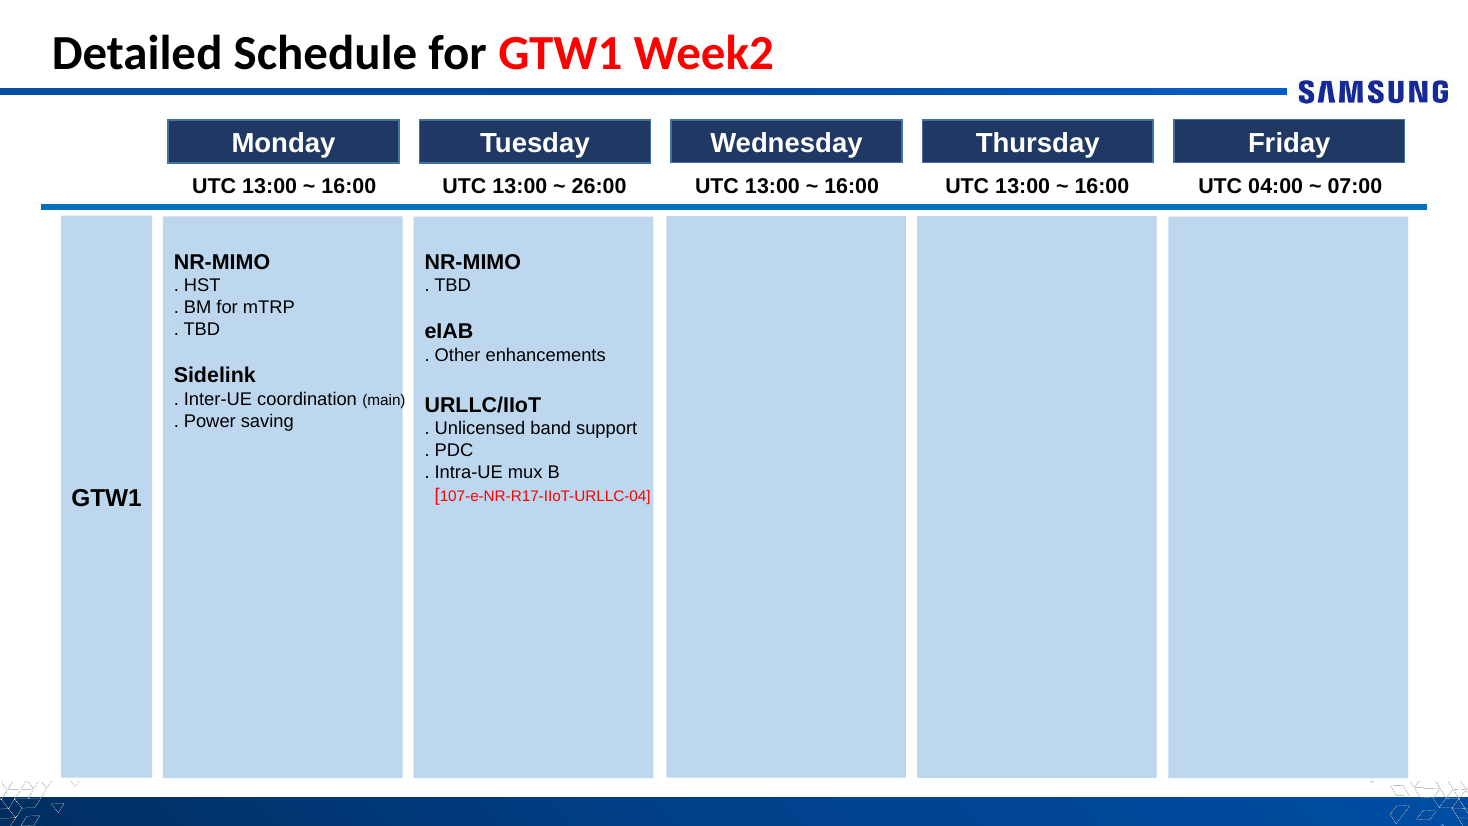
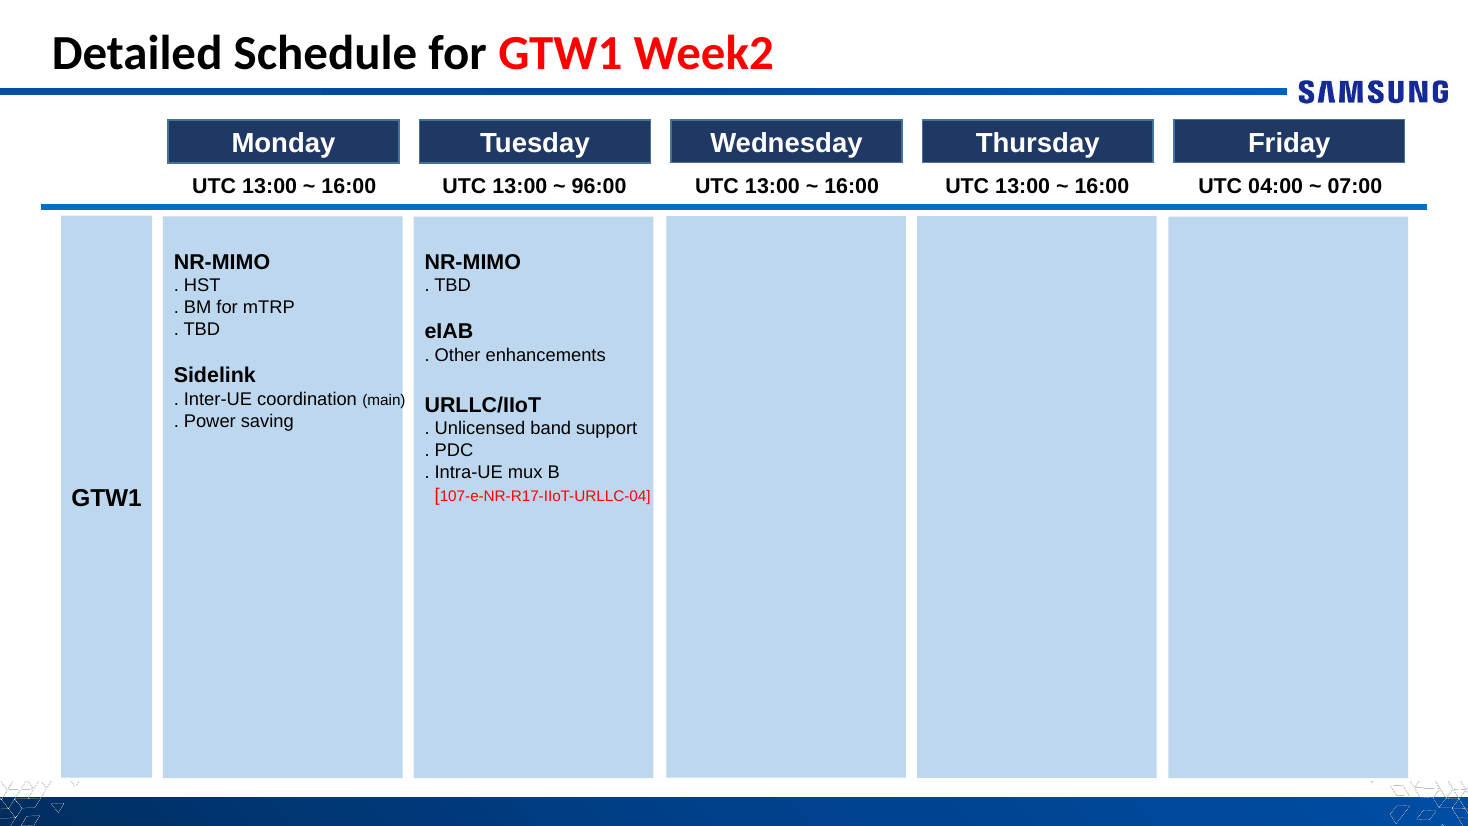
26:00: 26:00 -> 96:00
